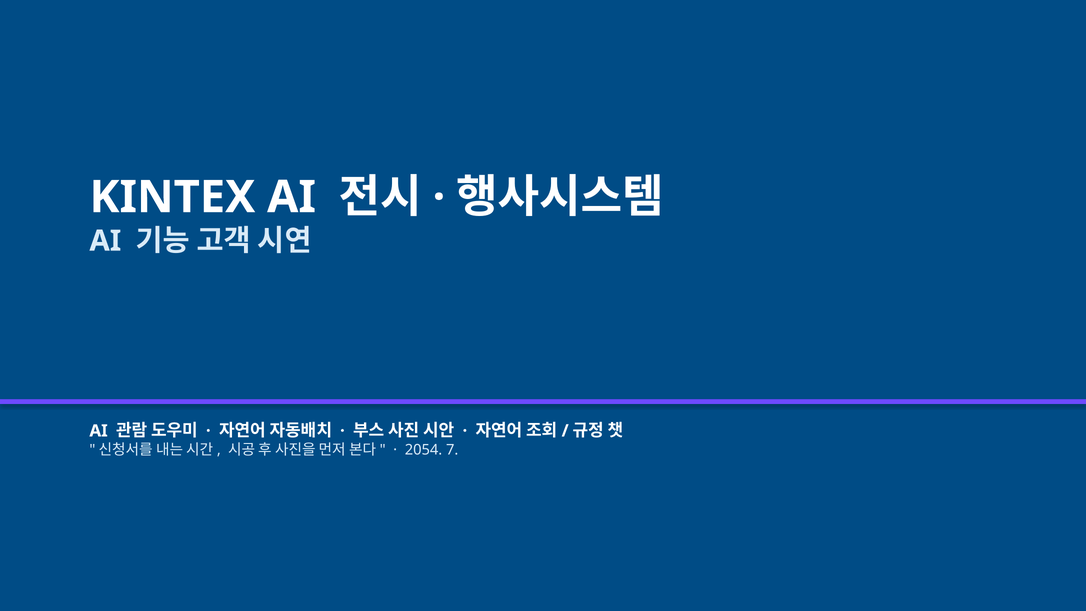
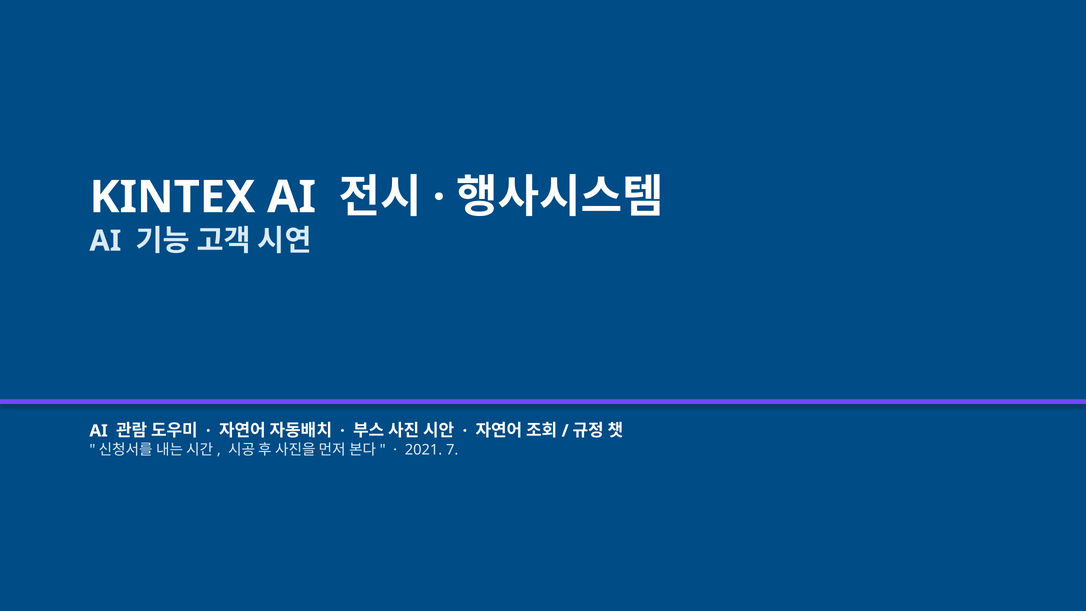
2054: 2054 -> 2021
